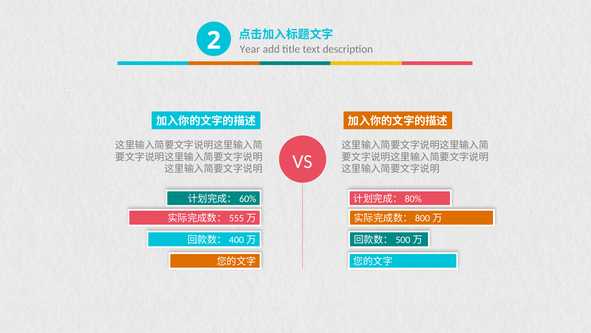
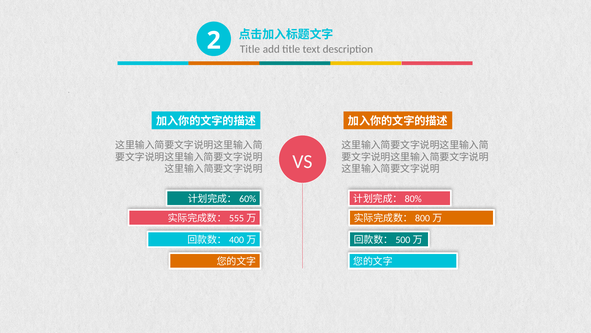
Year at (250, 49): Year -> Title
